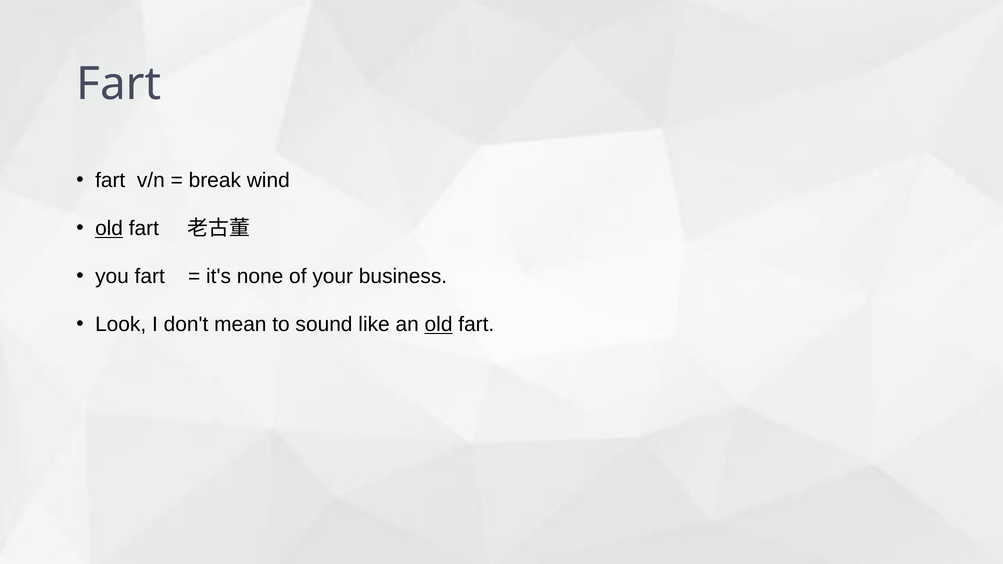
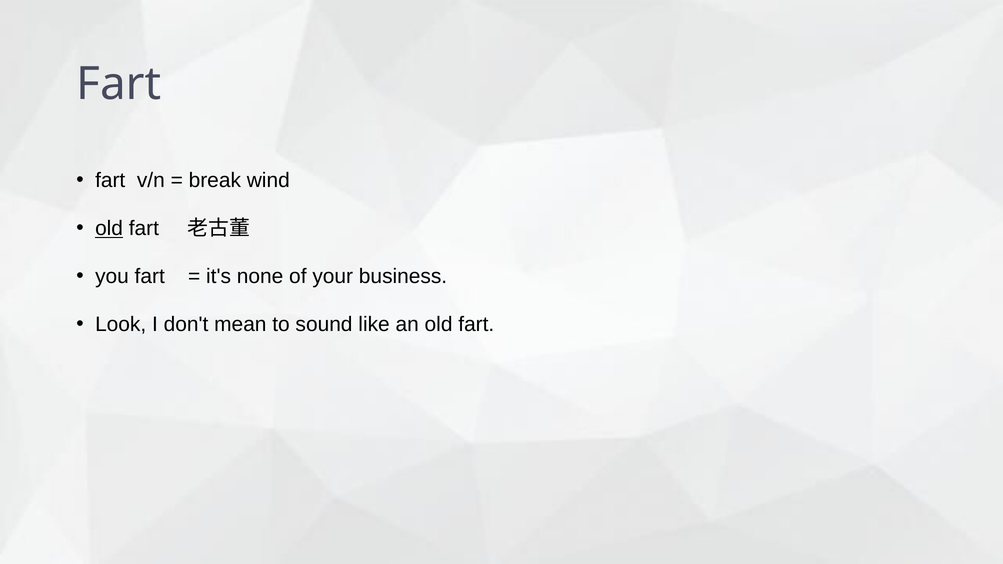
old at (439, 325) underline: present -> none
